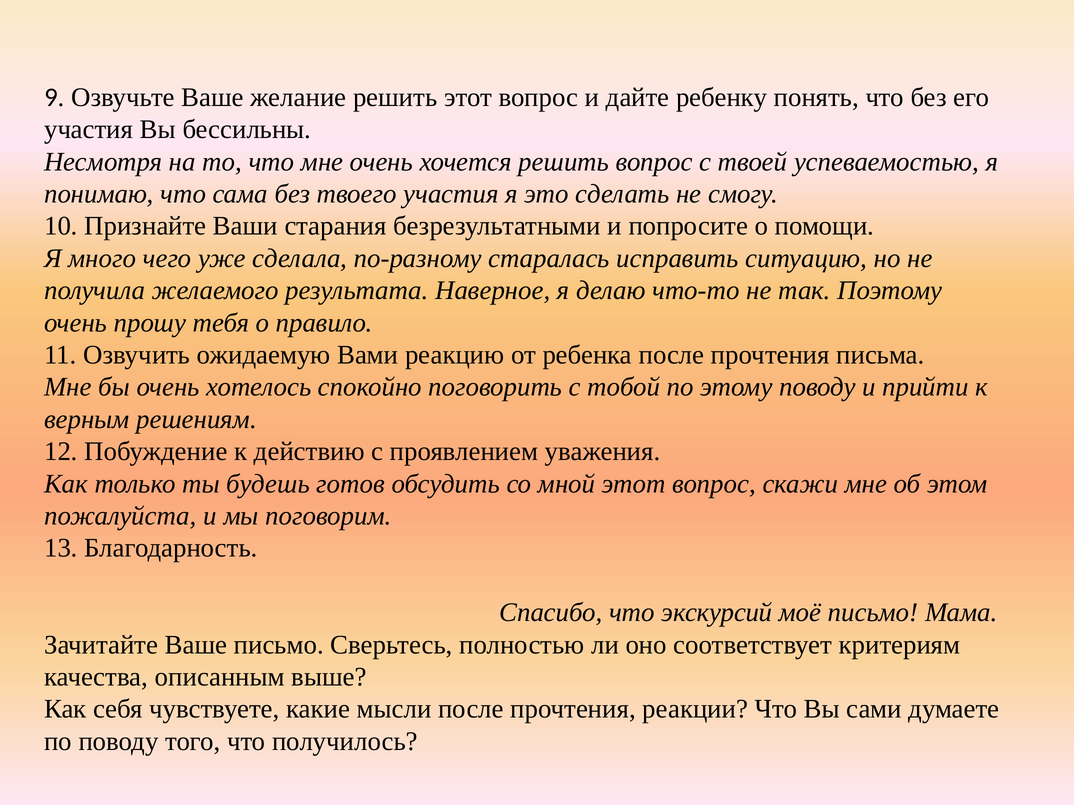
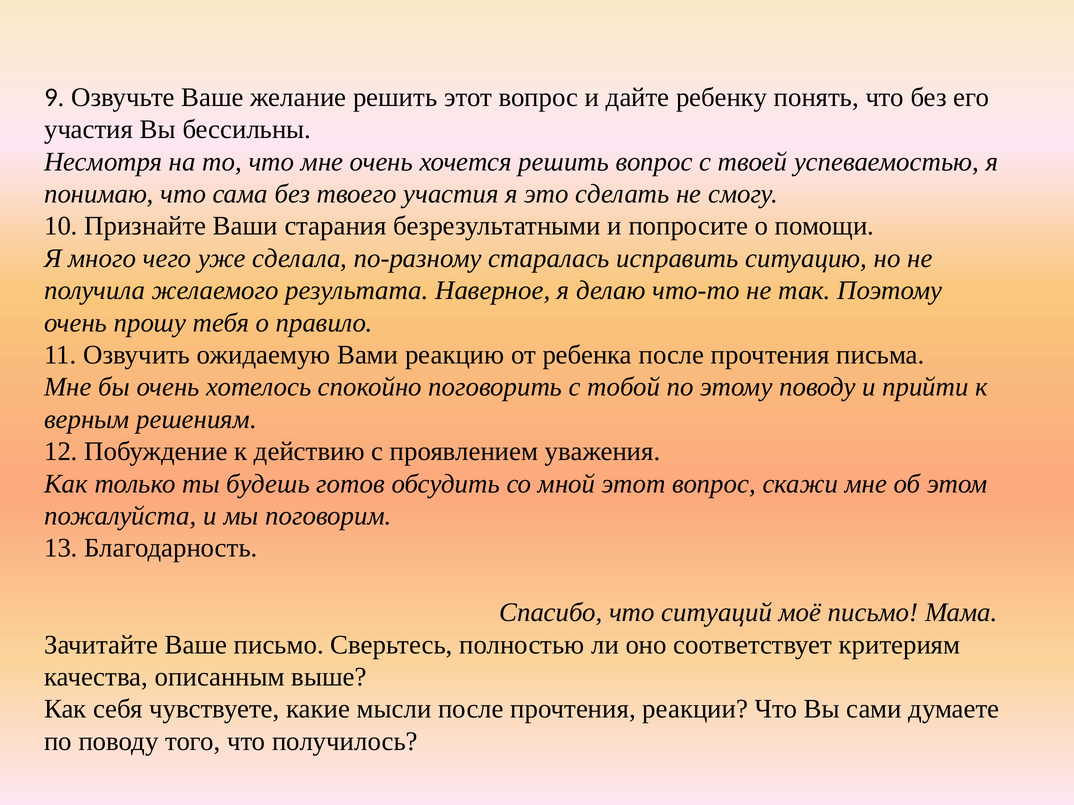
экскурсий: экскурсий -> ситуаций
